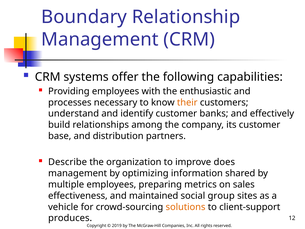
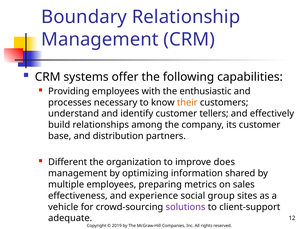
banks: banks -> tellers
Describe: Describe -> Different
maintained: maintained -> experience
solutions colour: orange -> purple
produces: produces -> adequate
